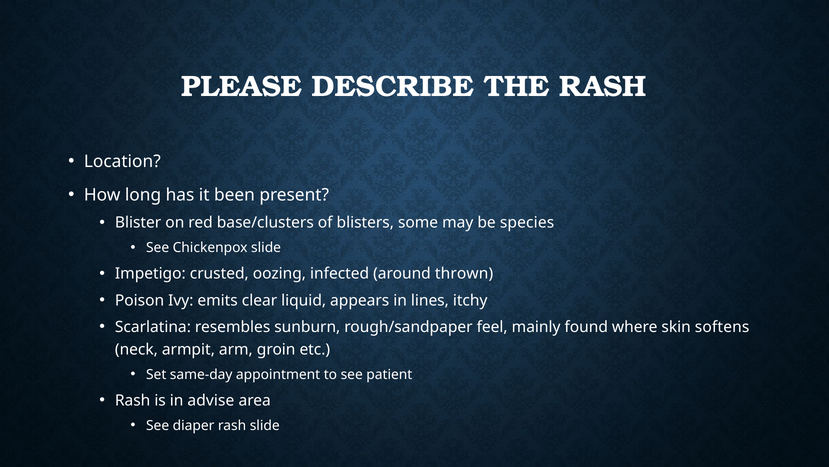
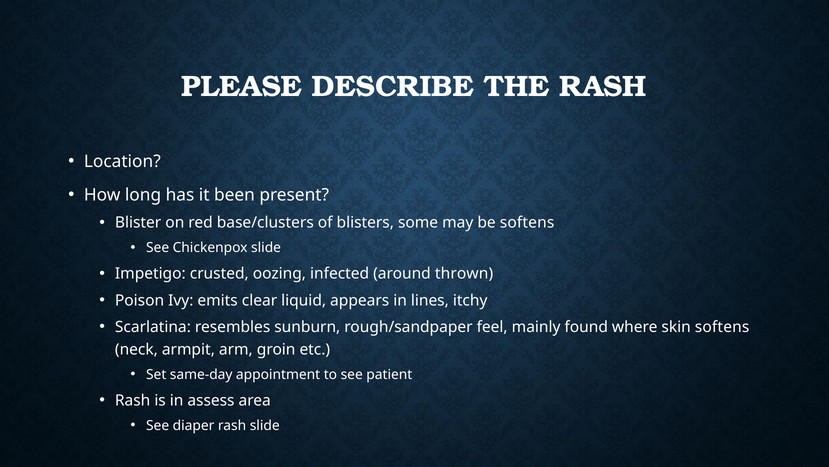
be species: species -> softens
advise: advise -> assess
